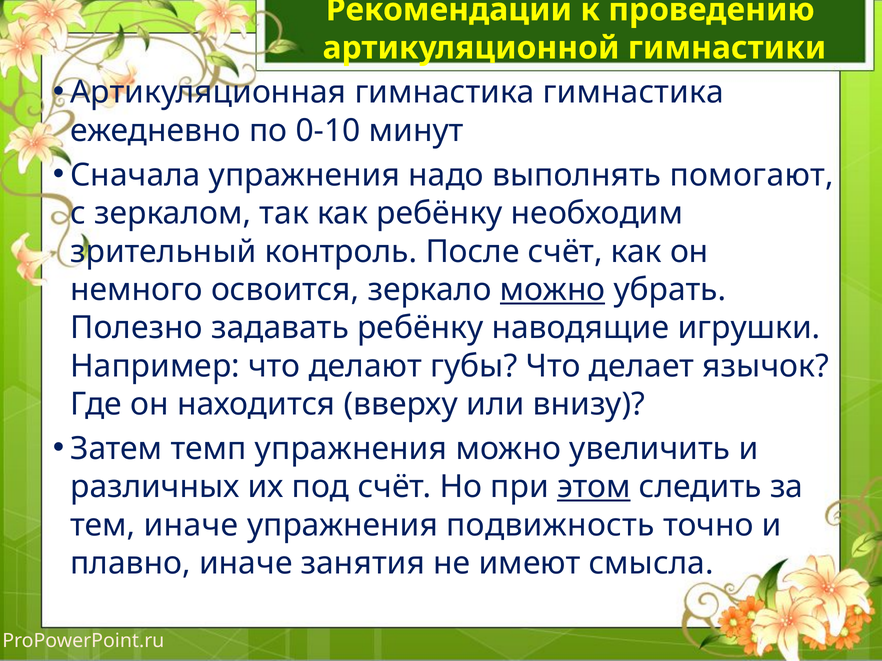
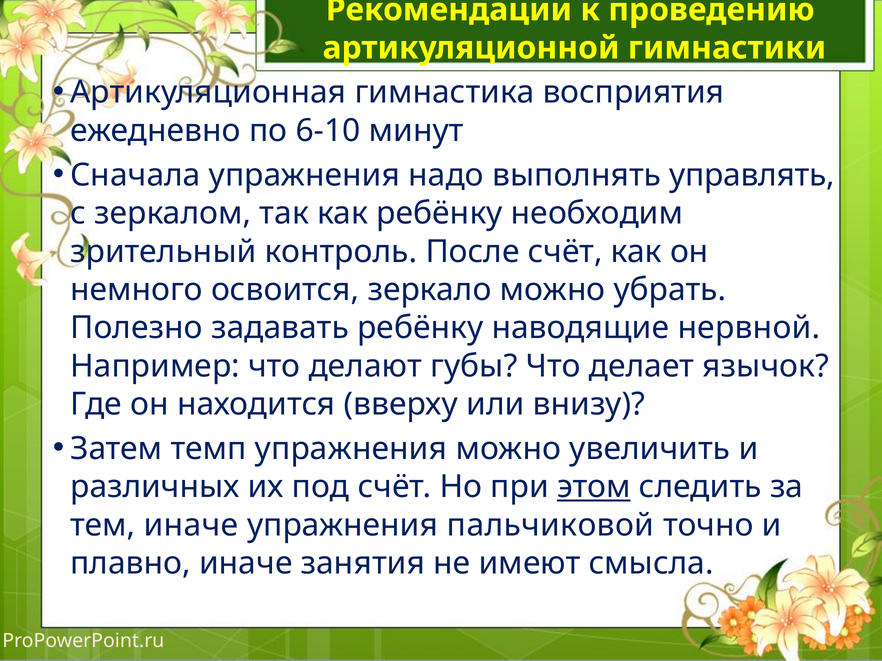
гимнастика гимнастика: гимнастика -> восприятия
0-10: 0-10 -> 6-10
помогают: помогают -> управлять
можно at (553, 290) underline: present -> none
игрушки: игрушки -> нервной
подвижность: подвижность -> пальчиковой
